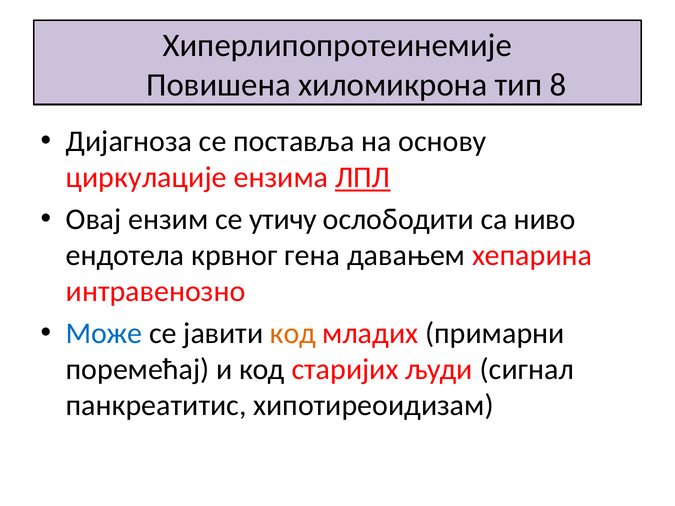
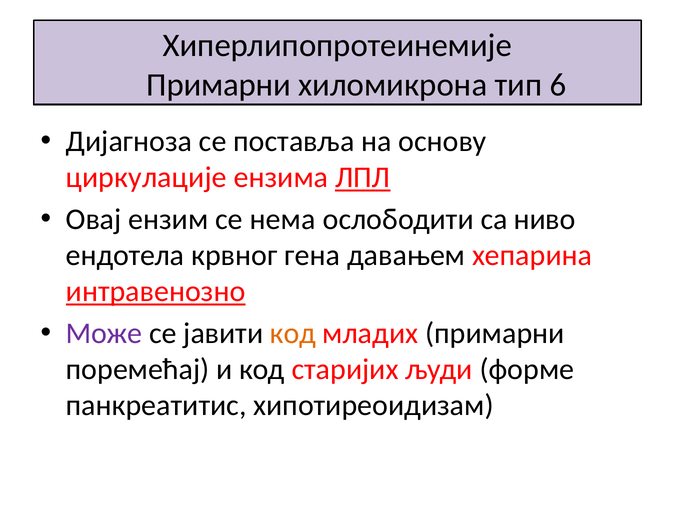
Повишена at (219, 85): Повишена -> Примарни
8: 8 -> 6
утичу: утичу -> нема
интравенозно underline: none -> present
Може colour: blue -> purple
сигнал: сигнал -> форме
